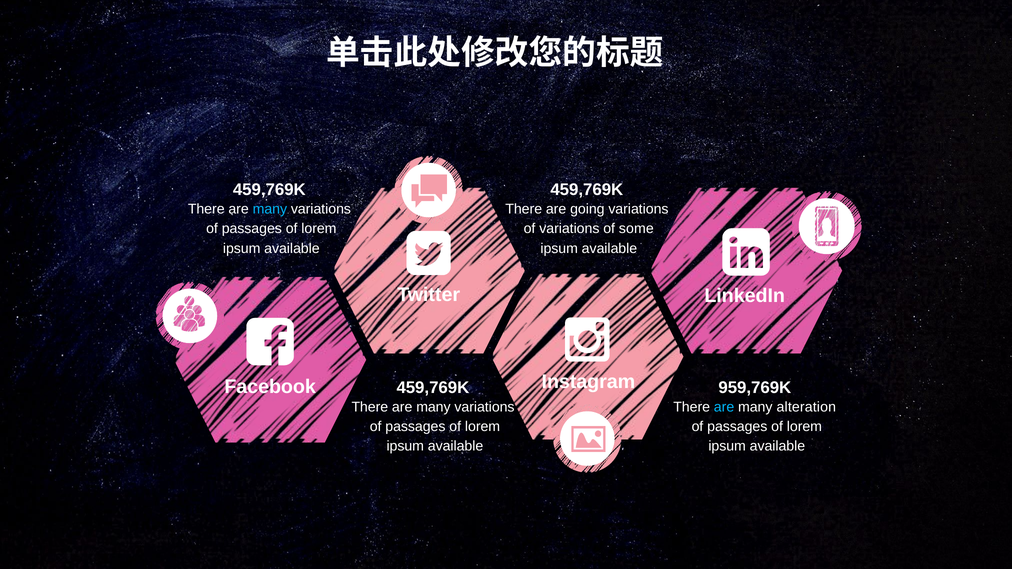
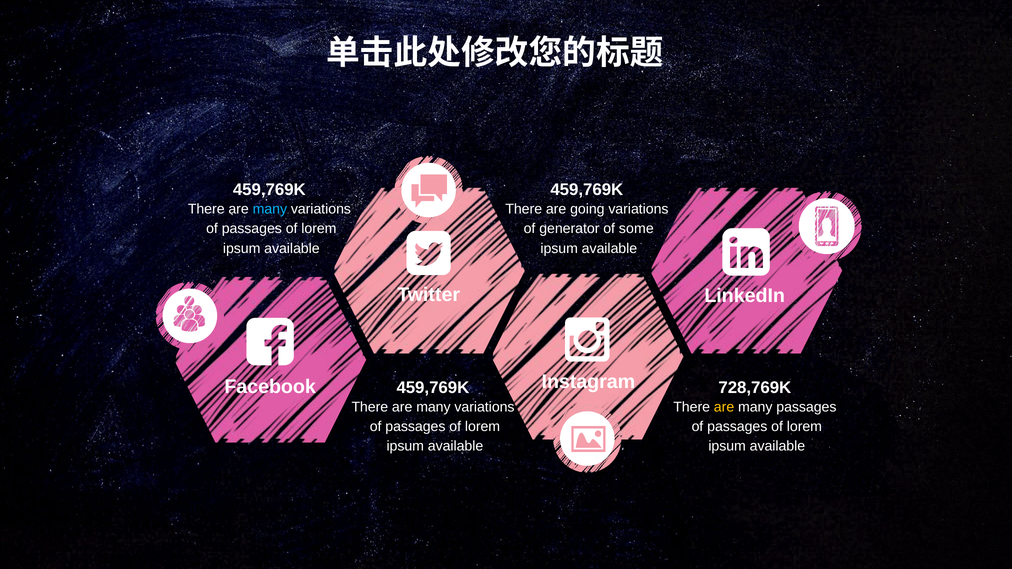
of variations: variations -> generator
959,769K: 959,769K -> 728,769K
are at (724, 407) colour: light blue -> yellow
many alteration: alteration -> passages
